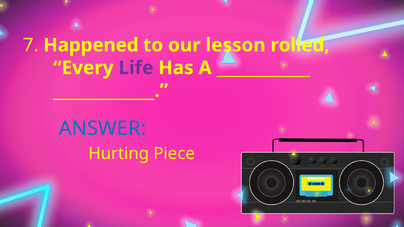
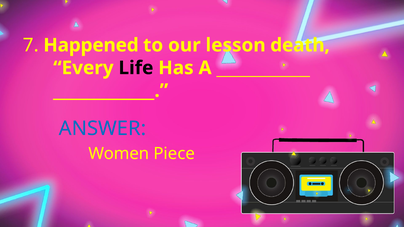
rolled: rolled -> death
Life colour: purple -> black
Hurting: Hurting -> Women
